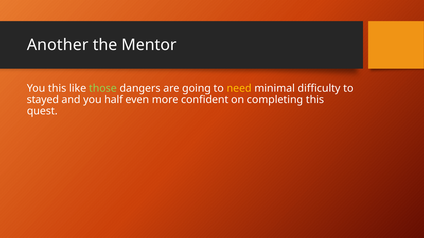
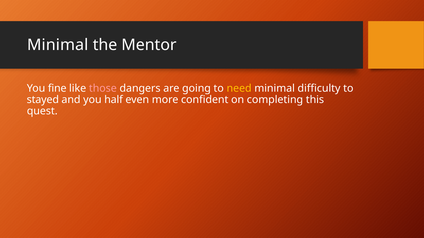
Another at (58, 45): Another -> Minimal
You this: this -> fine
those colour: light green -> pink
